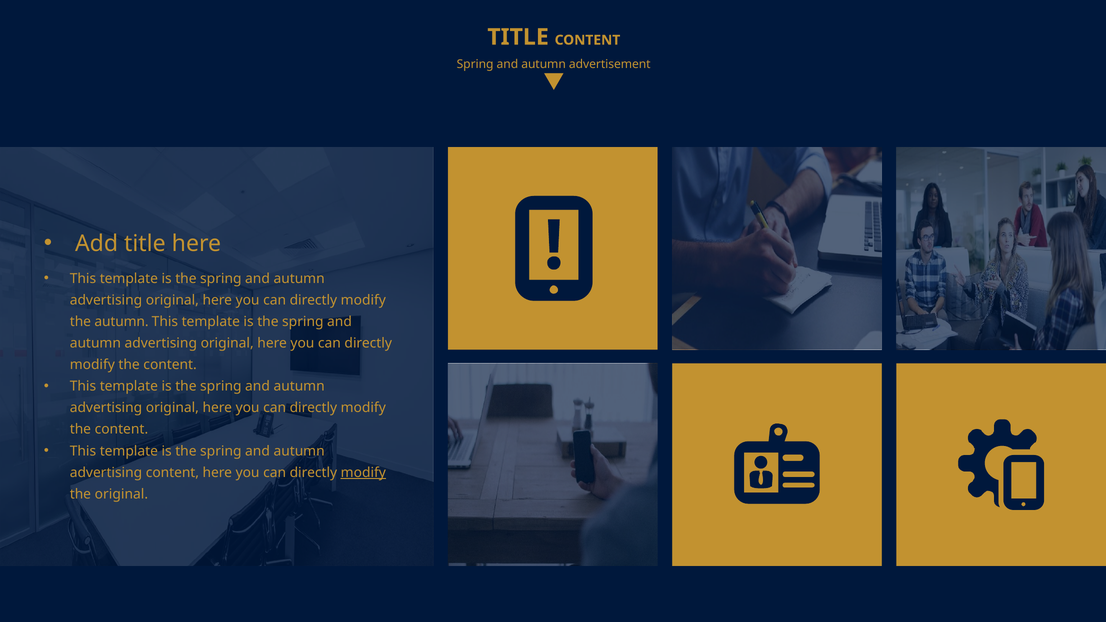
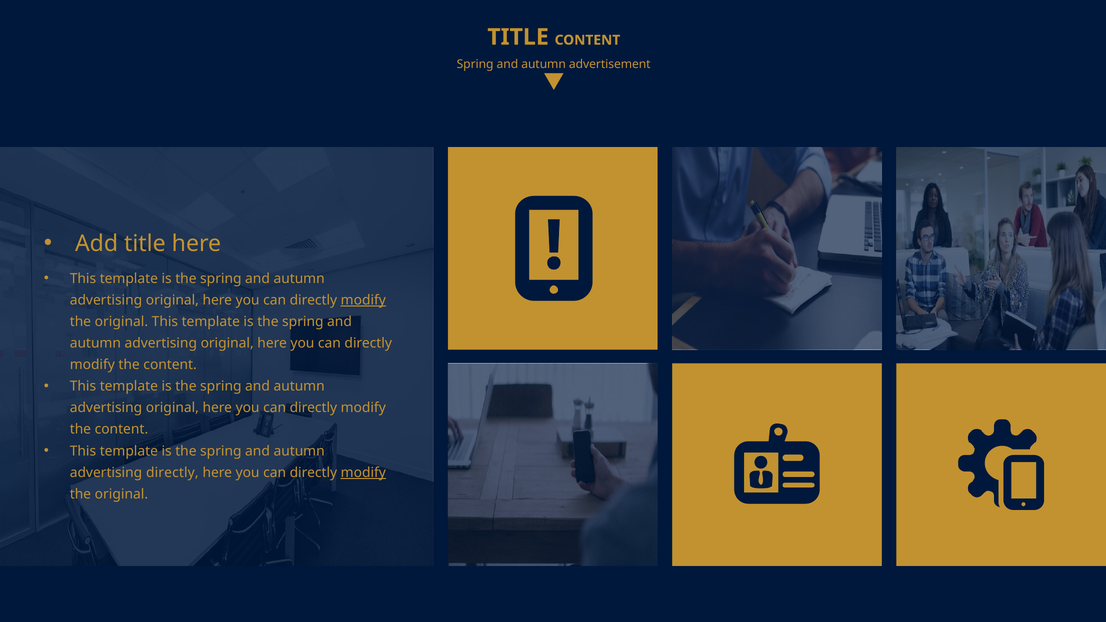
modify at (363, 300) underline: none -> present
autumn at (122, 322): autumn -> original
advertising content: content -> directly
